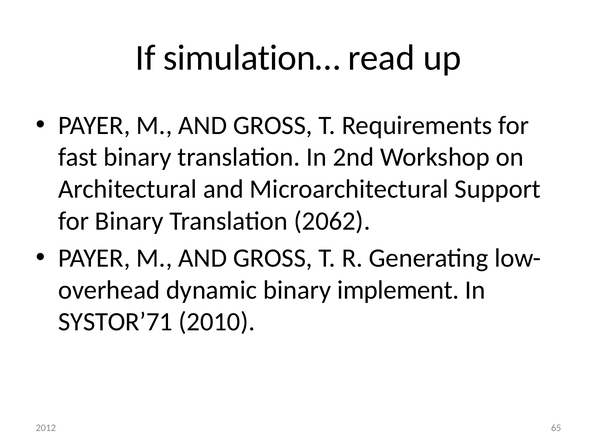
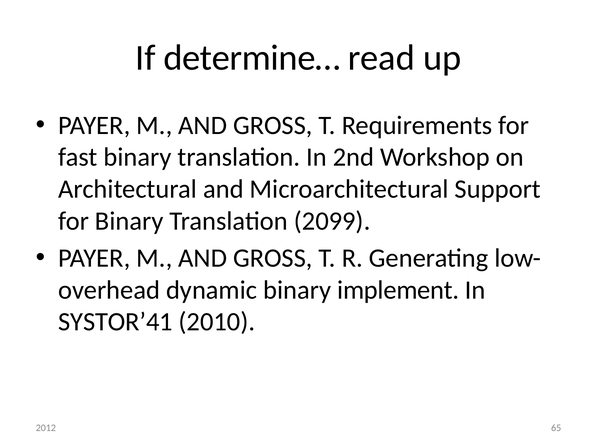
simulation…: simulation… -> determine…
2062: 2062 -> 2099
SYSTOR’71: SYSTOR’71 -> SYSTOR’41
